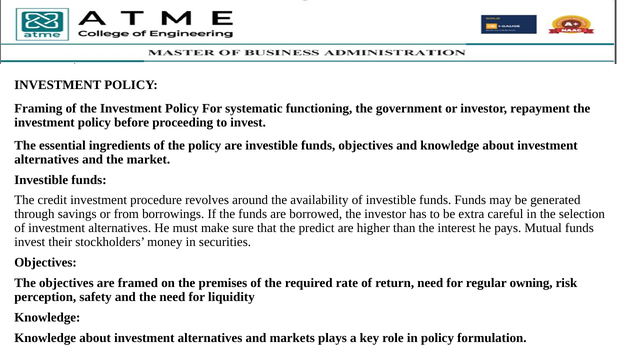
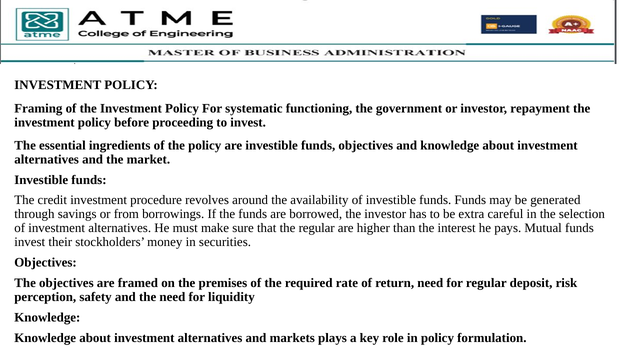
the predict: predict -> regular
owning: owning -> deposit
